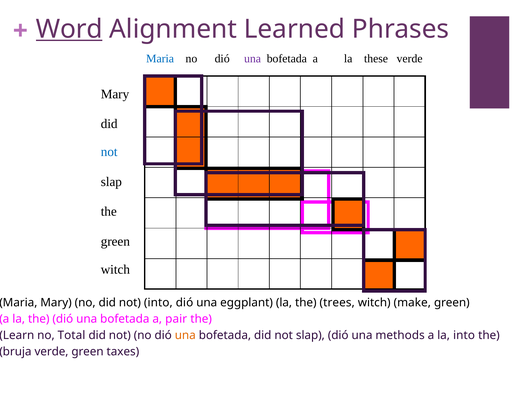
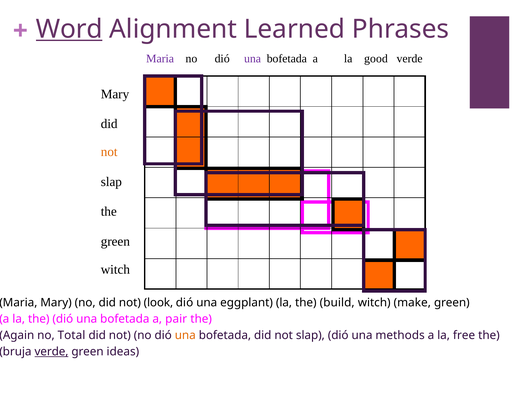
Maria at (160, 59) colour: blue -> purple
these: these -> good
not at (109, 152) colour: blue -> orange
not into: into -> look
trees: trees -> build
Learn: Learn -> Again
la into: into -> free
verde at (51, 351) underline: none -> present
taxes: taxes -> ideas
